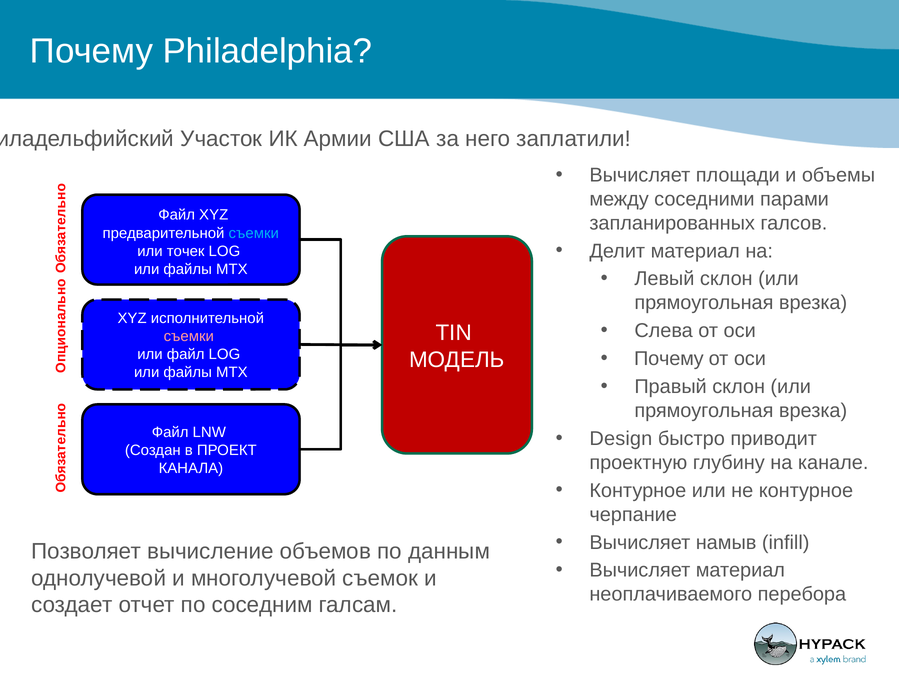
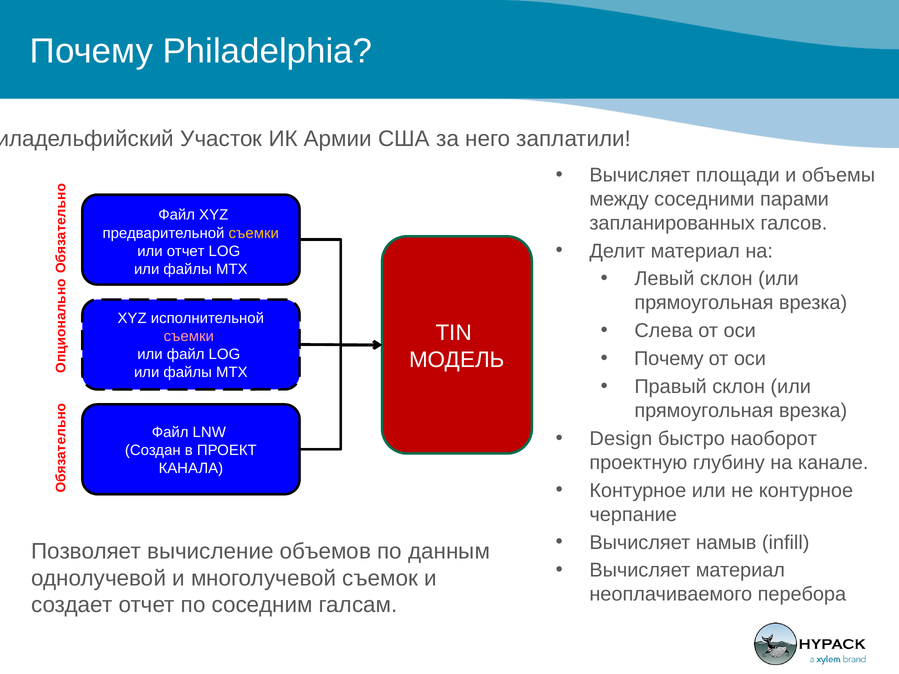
съемки at (254, 233) colour: light blue -> yellow
или точек: точек -> отчет
приводит: приводит -> наоборот
